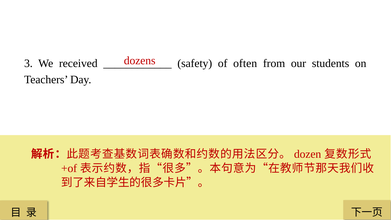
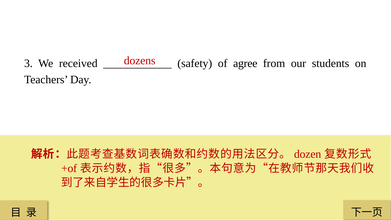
often: often -> agree
